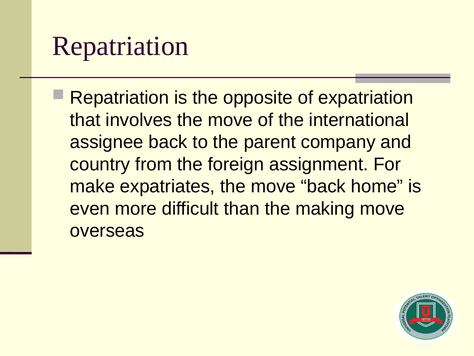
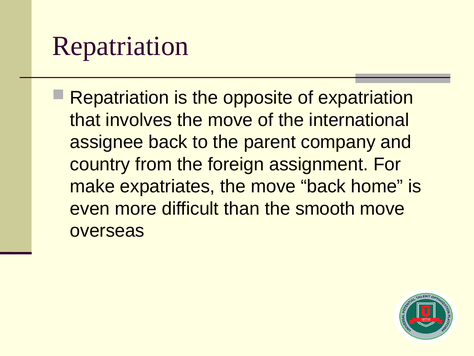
making: making -> smooth
